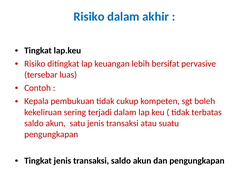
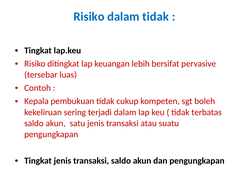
dalam akhir: akhir -> tidak
